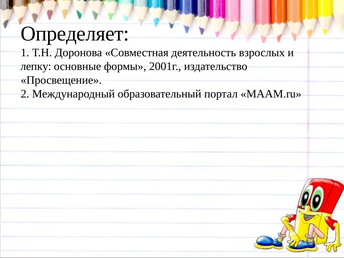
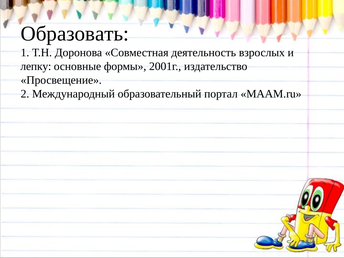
Определяет: Определяет -> Образовать
